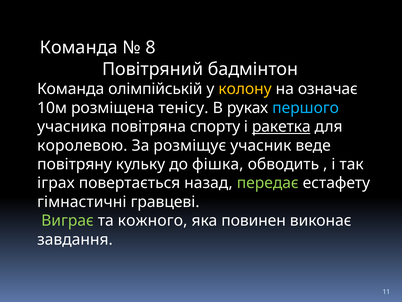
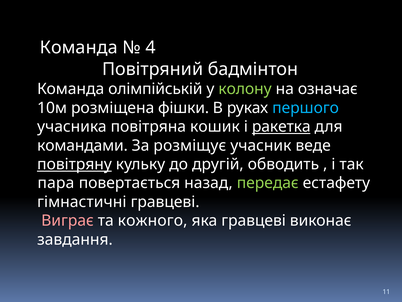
8: 8 -> 4
колону colour: yellow -> light green
тенісу: тенісу -> фішки
спорту: спорту -> кошик
королевою: королевою -> командами
повітряну underline: none -> present
фішка: фішка -> другій
іграх: іграх -> пара
Виграє colour: light green -> pink
яка повинен: повинен -> гравцеві
